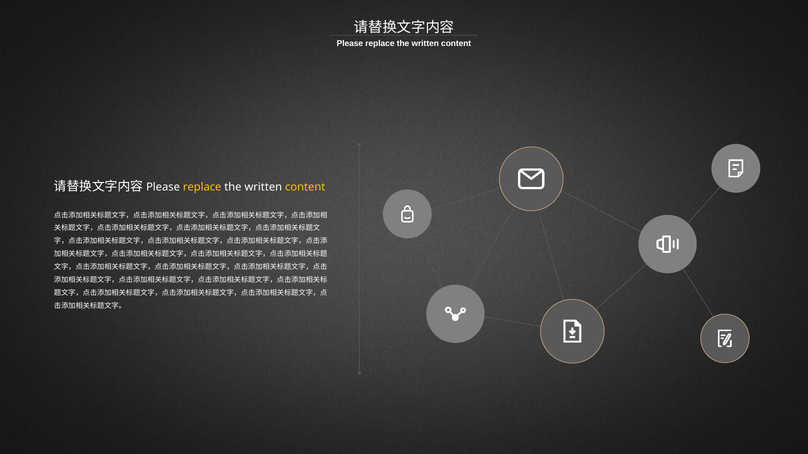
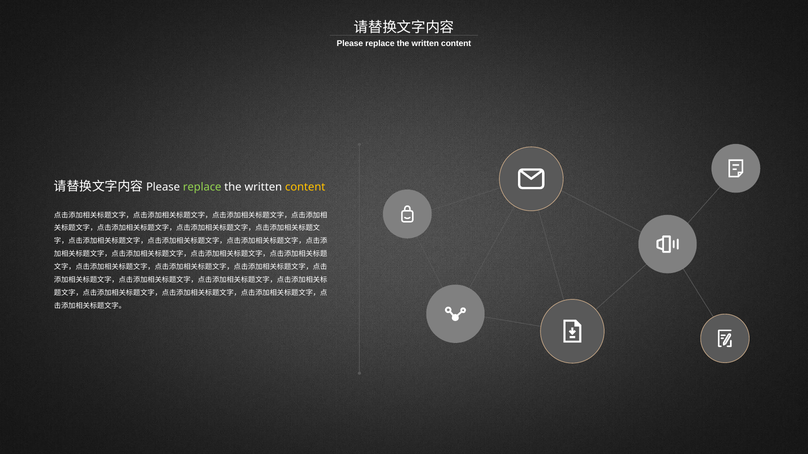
replace at (202, 187) colour: yellow -> light green
